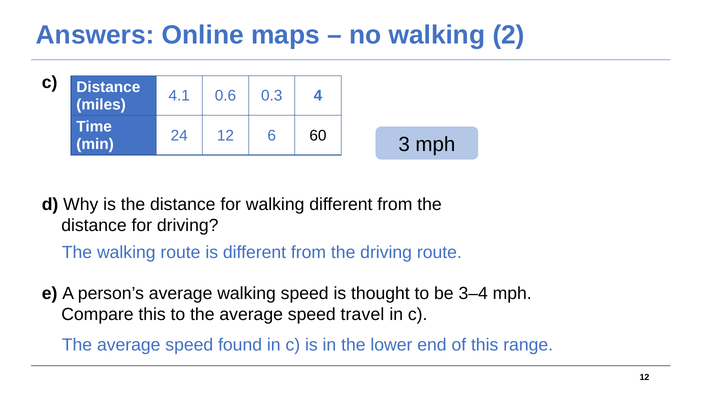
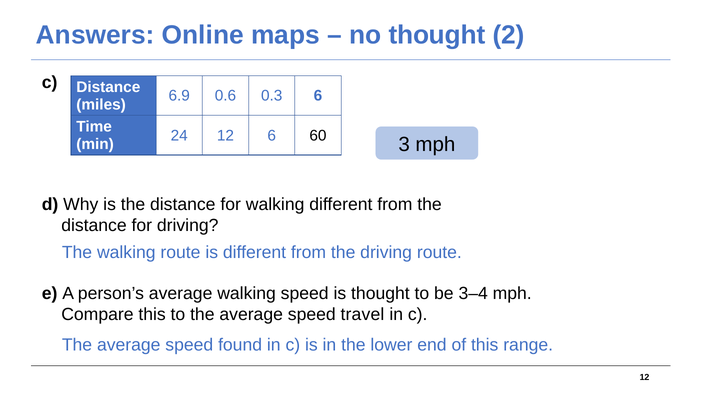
no walking: walking -> thought
4.1: 4.1 -> 6.9
0.3 4: 4 -> 6
